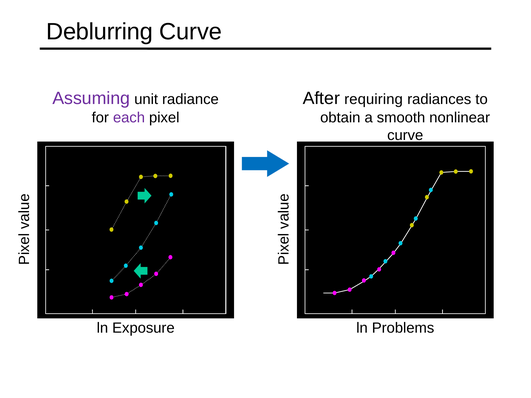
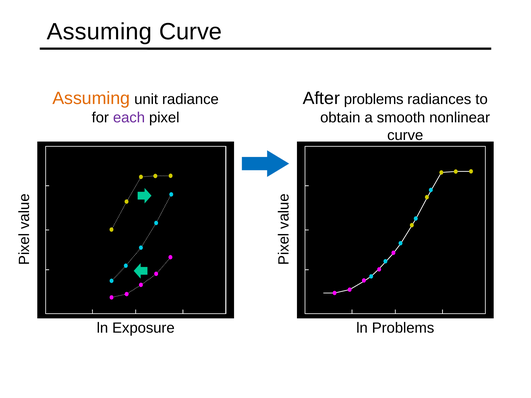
Deblurring at (100, 32): Deblurring -> Assuming
Assuming at (91, 98) colour: purple -> orange
After requiring: requiring -> problems
